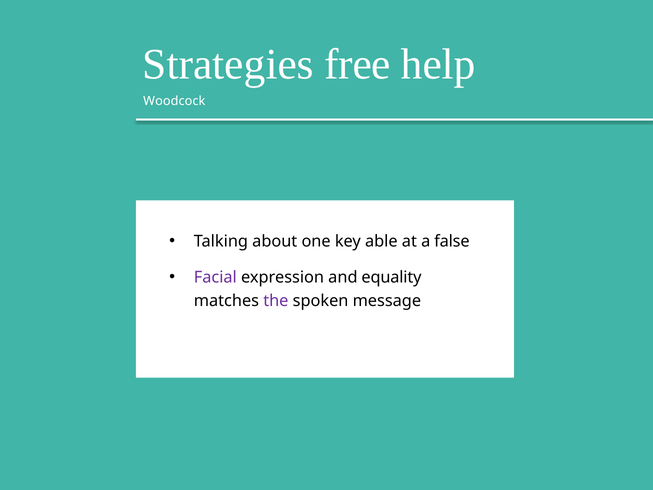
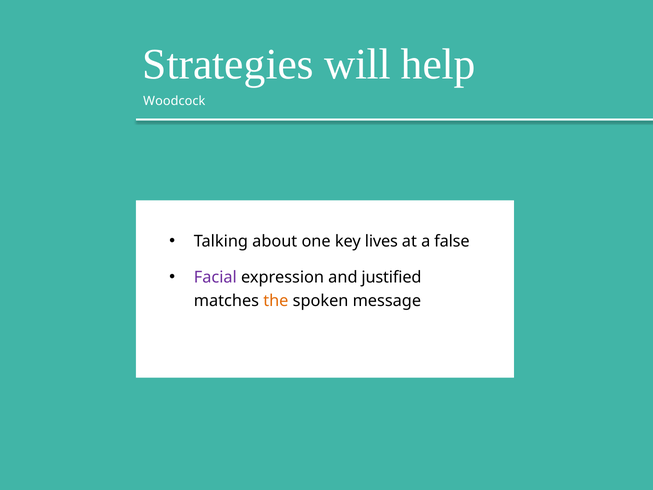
free: free -> will
able: able -> lives
equality: equality -> justified
the colour: purple -> orange
